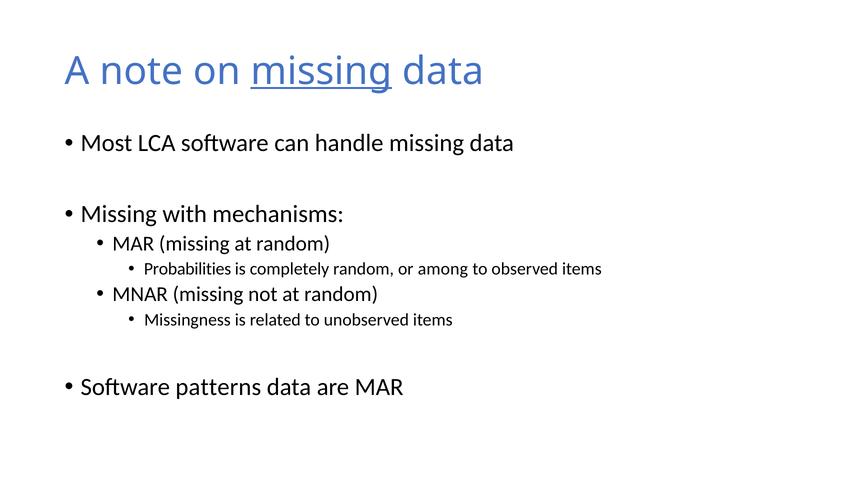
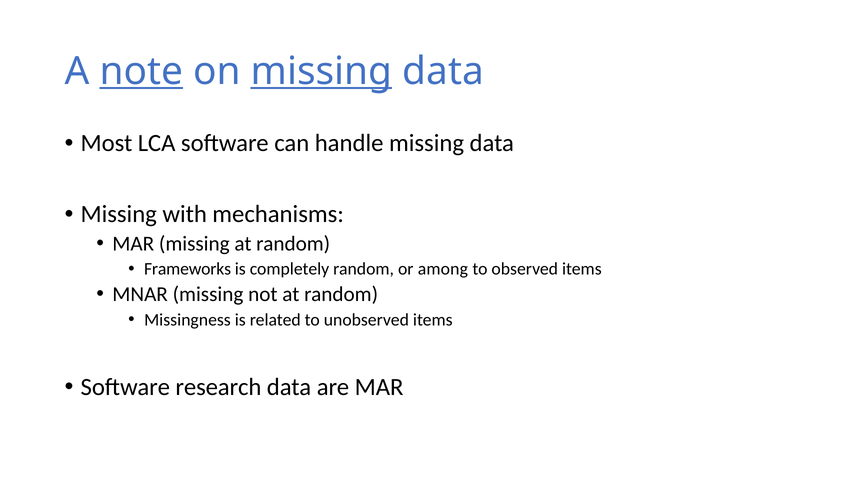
note underline: none -> present
Probabilities: Probabilities -> Frameworks
patterns: patterns -> research
